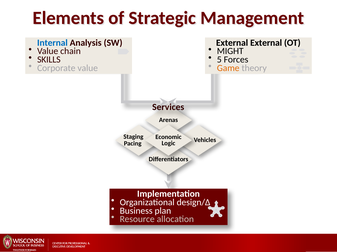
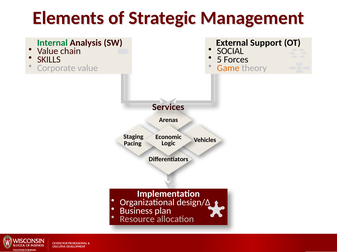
Internal colour: blue -> green
External External: External -> Support
MIGHT: MIGHT -> SOCIAL
